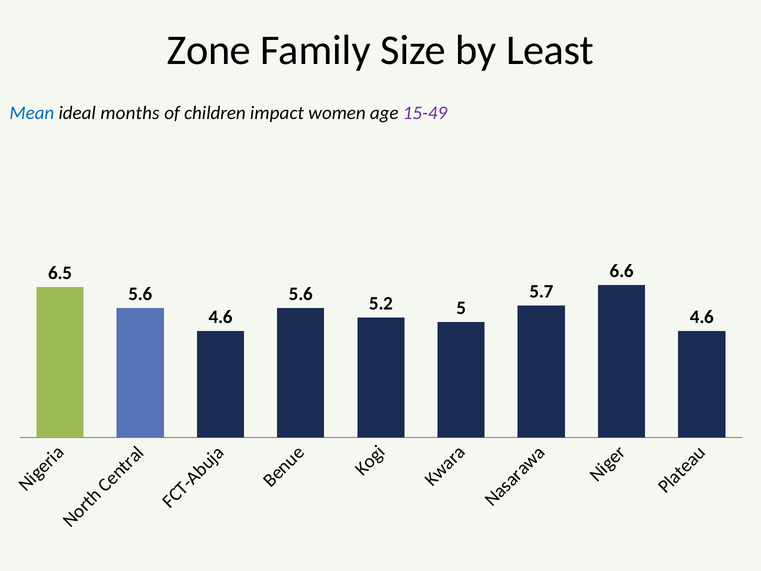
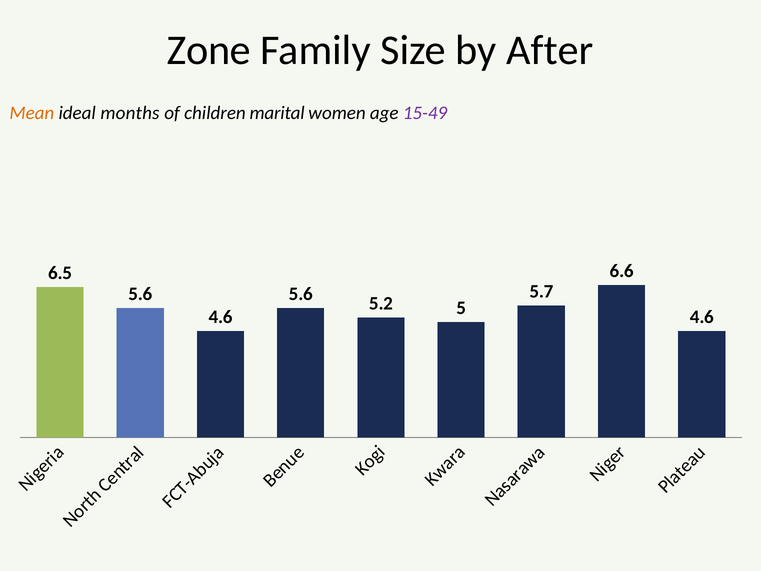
Least: Least -> After
Mean colour: blue -> orange
impact: impact -> marital
